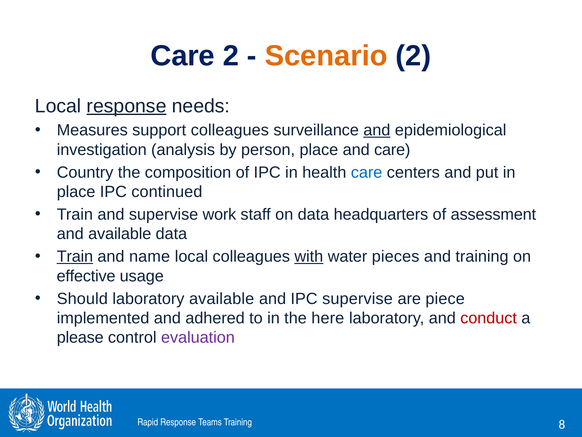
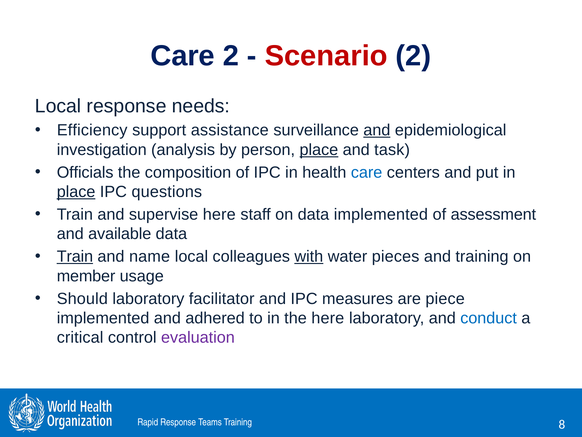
Scenario colour: orange -> red
response at (127, 106) underline: present -> none
Measures: Measures -> Efficiency
support colleagues: colleagues -> assistance
place at (319, 150) underline: none -> present
and care: care -> task
Country: Country -> Officials
place at (76, 192) underline: none -> present
continued: continued -> questions
supervise work: work -> here
data headquarters: headquarters -> implemented
effective: effective -> member
laboratory available: available -> facilitator
IPC supervise: supervise -> measures
conduct colour: red -> blue
please: please -> critical
